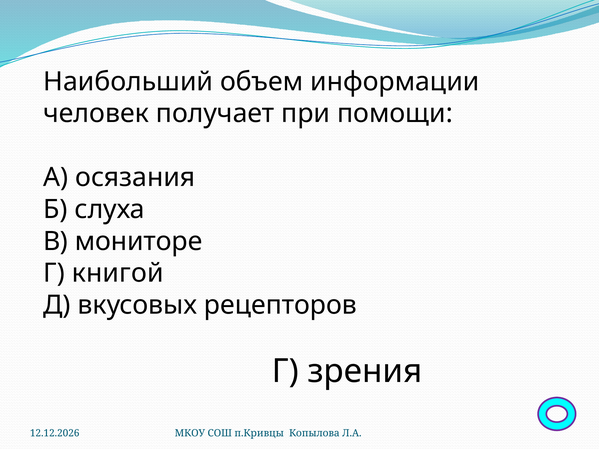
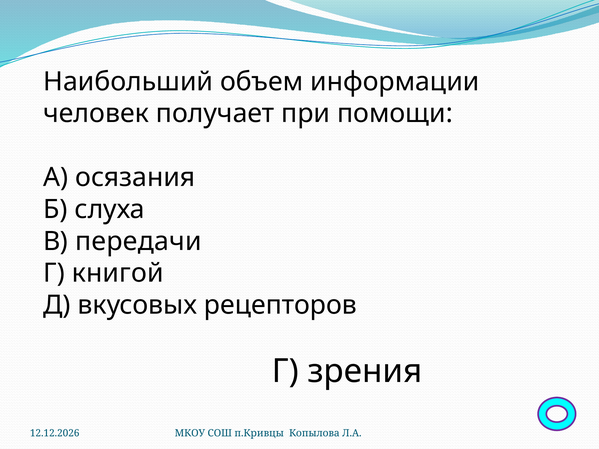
мониторе: мониторе -> передачи
